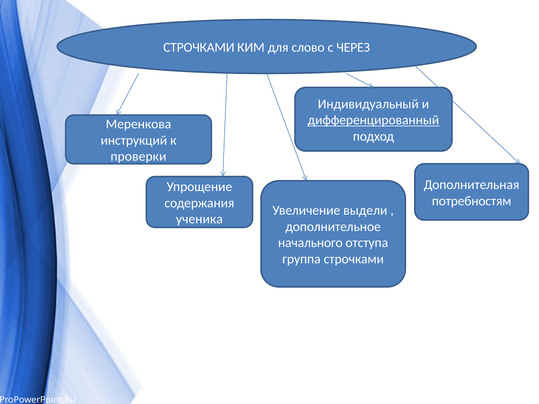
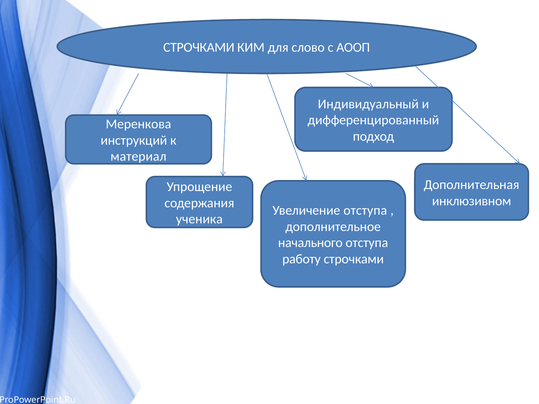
ЧЕРЕЗ: ЧЕРЕЗ -> АООП
дифференцированный underline: present -> none
проверки: проверки -> материал
потребностям: потребностям -> инклюзивном
Увеличение выдели: выдели -> отступа
группа: группа -> работу
